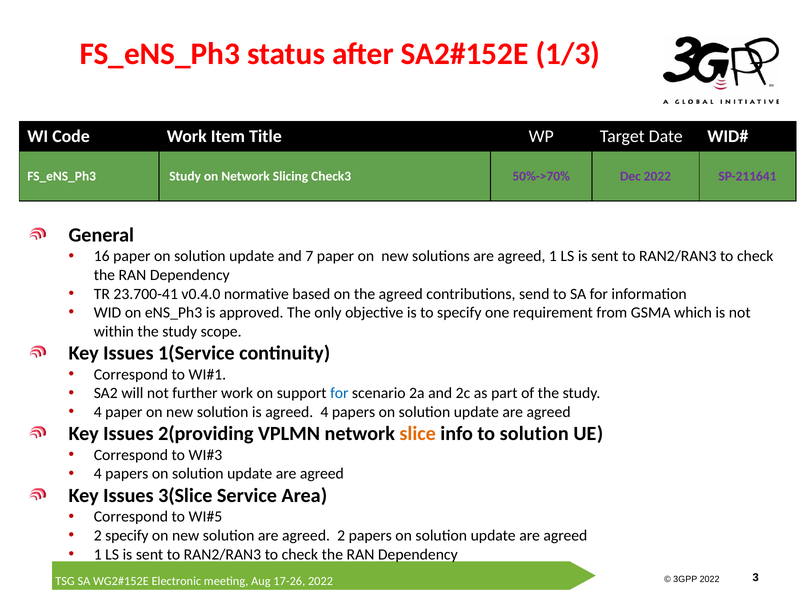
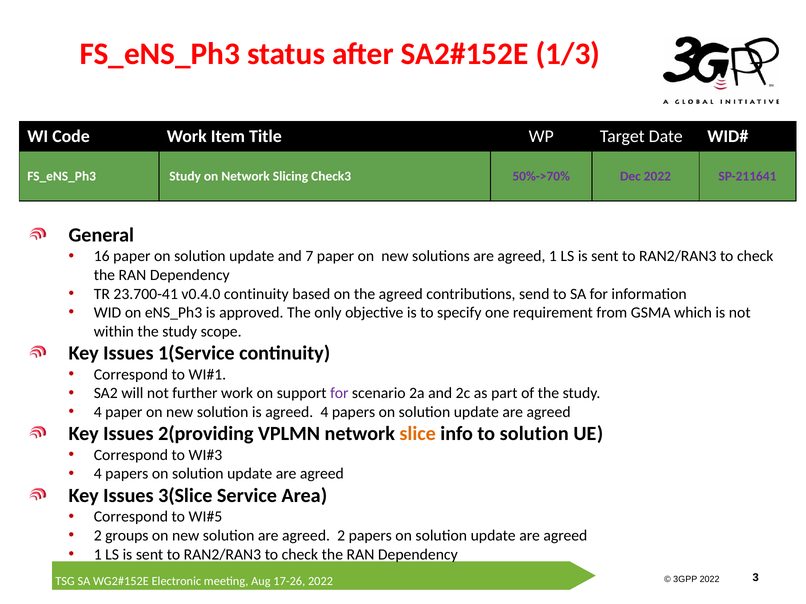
v0.4.0 normative: normative -> continuity
for at (339, 394) colour: blue -> purple
2 specify: specify -> groups
